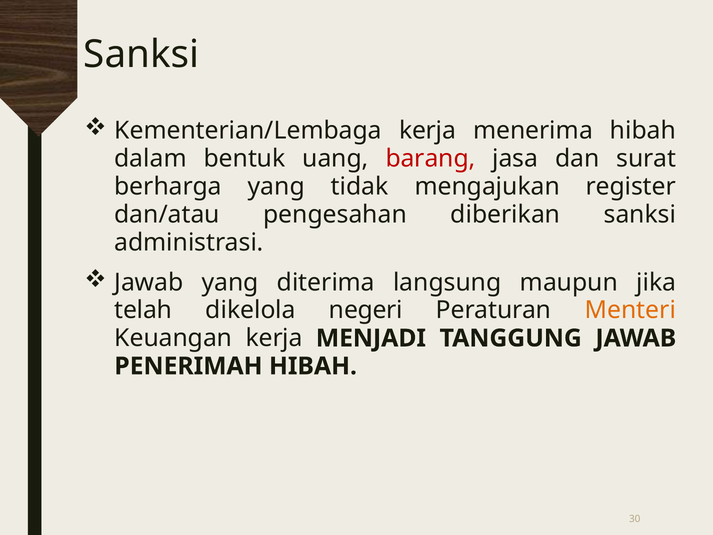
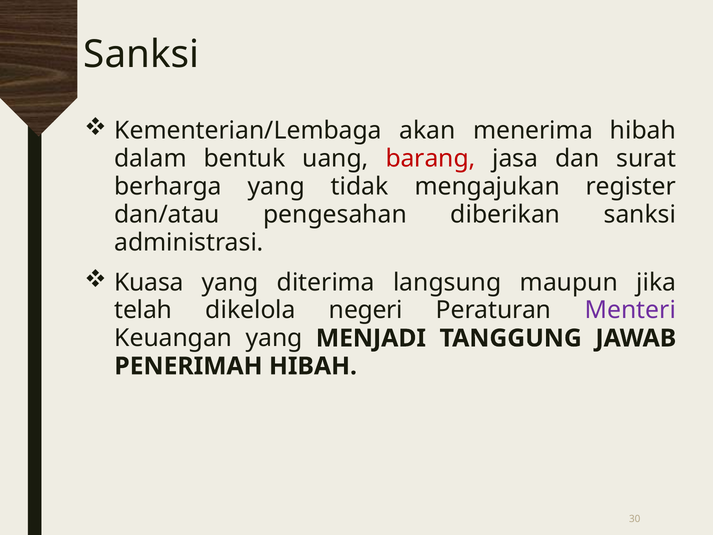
Kementerian/Lembaga kerja: kerja -> akan
Jawab at (149, 282): Jawab -> Kuasa
Menteri colour: orange -> purple
Keuangan kerja: kerja -> yang
